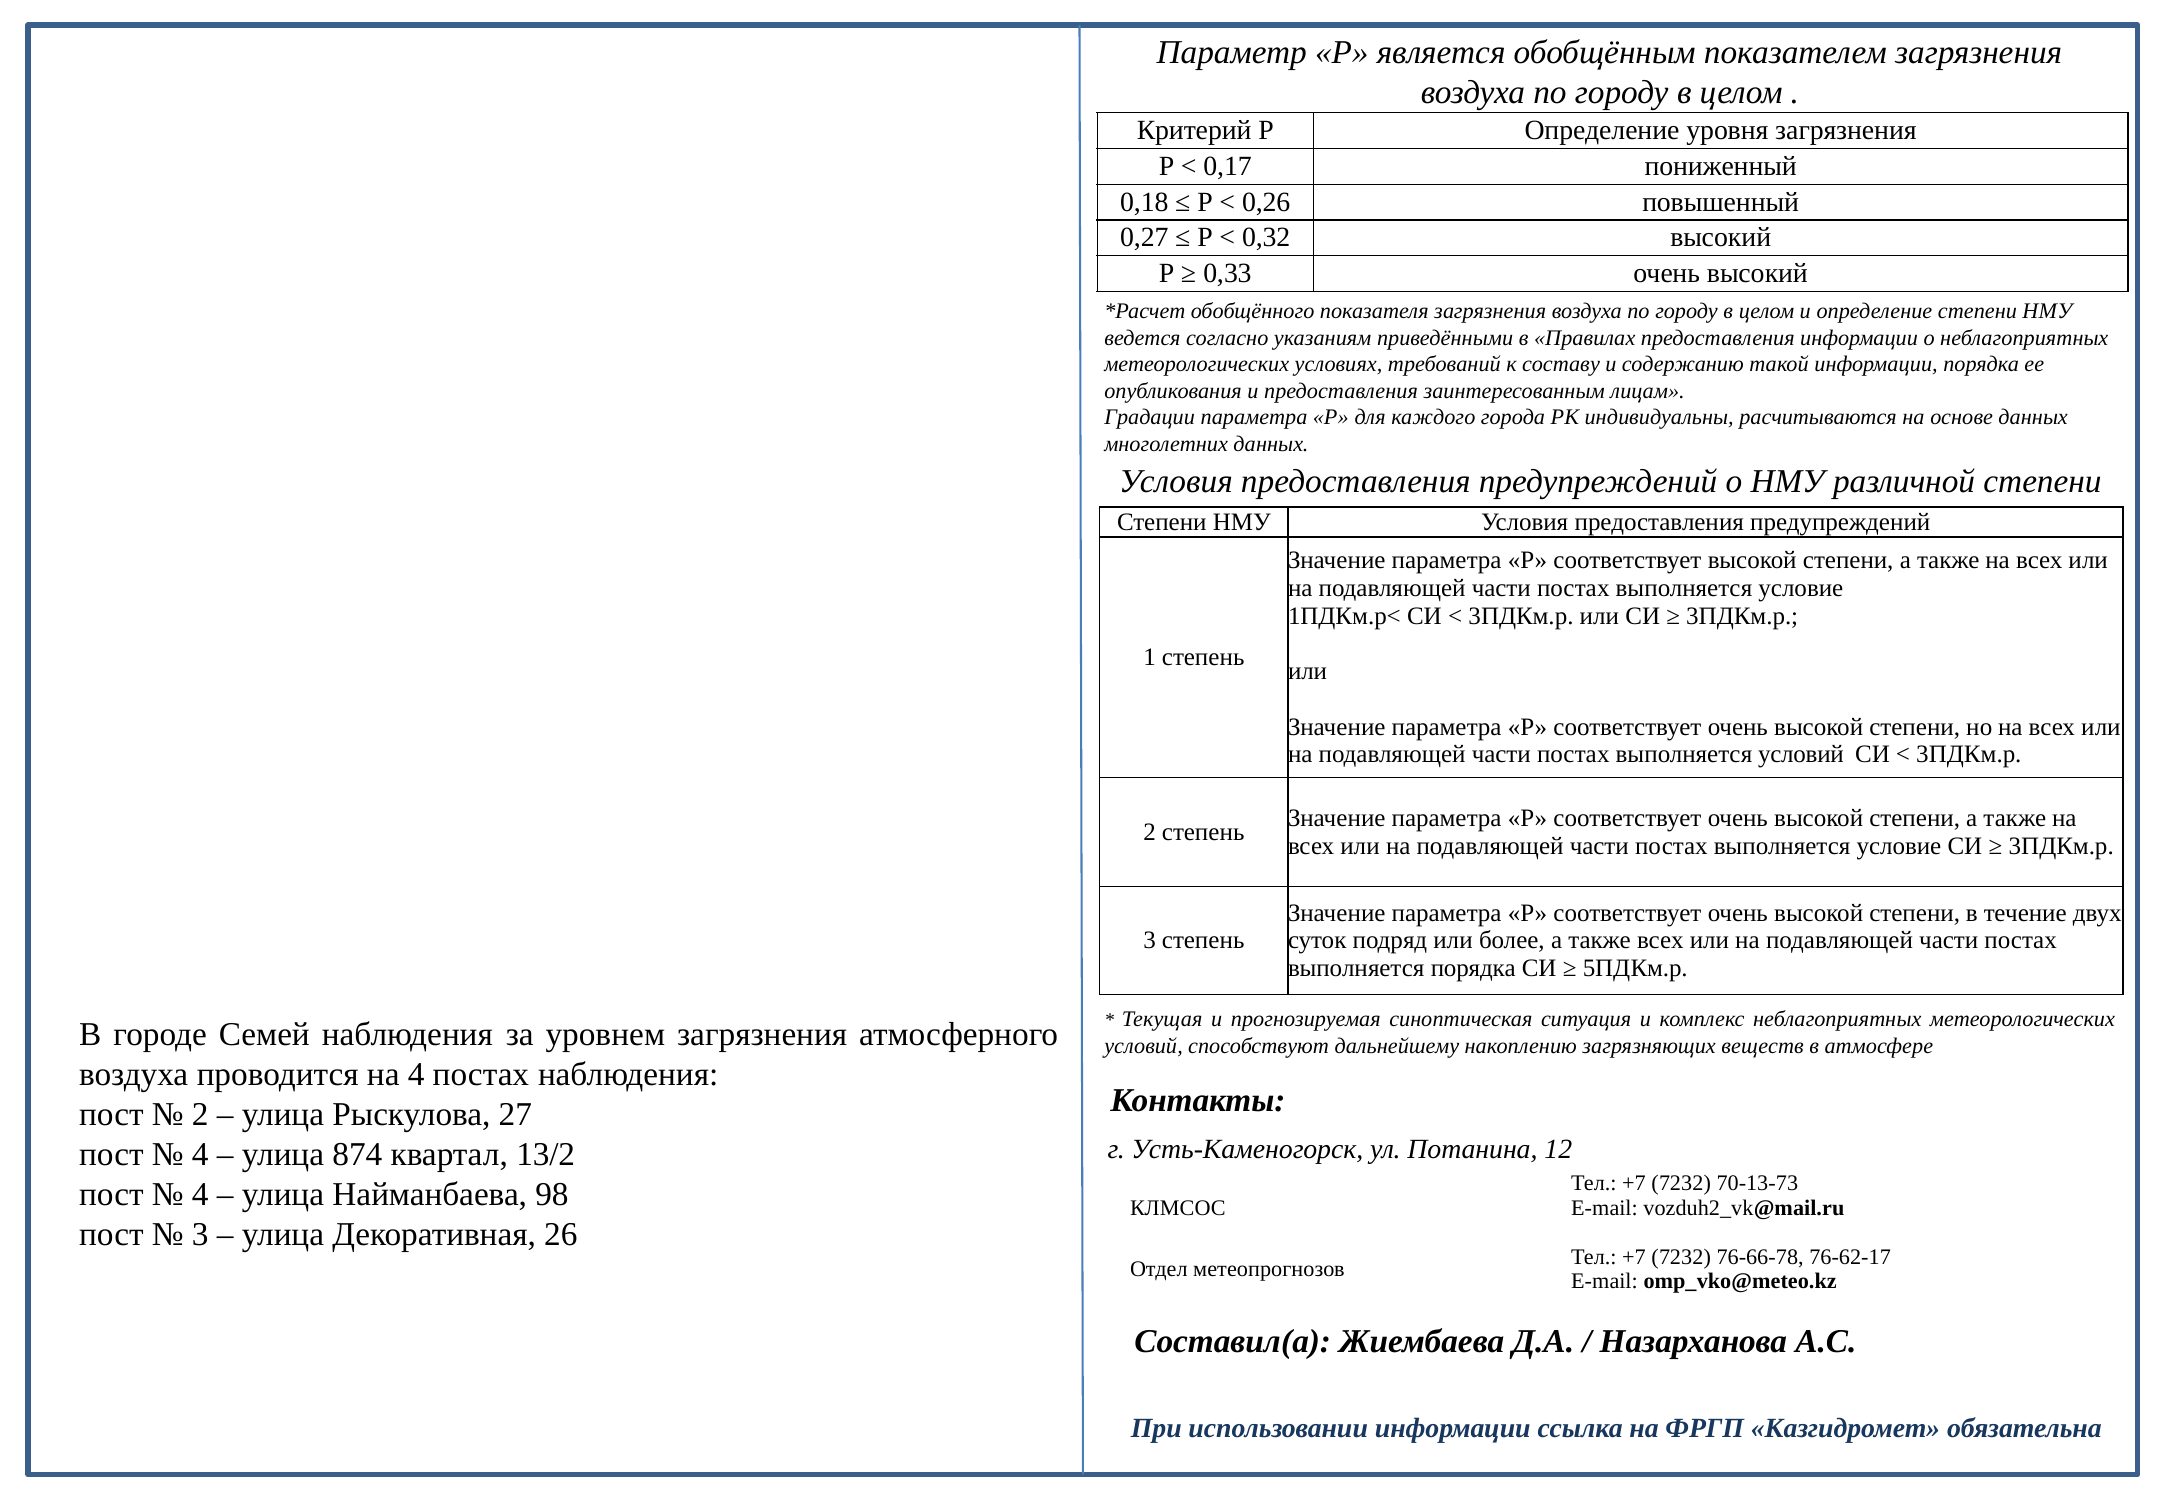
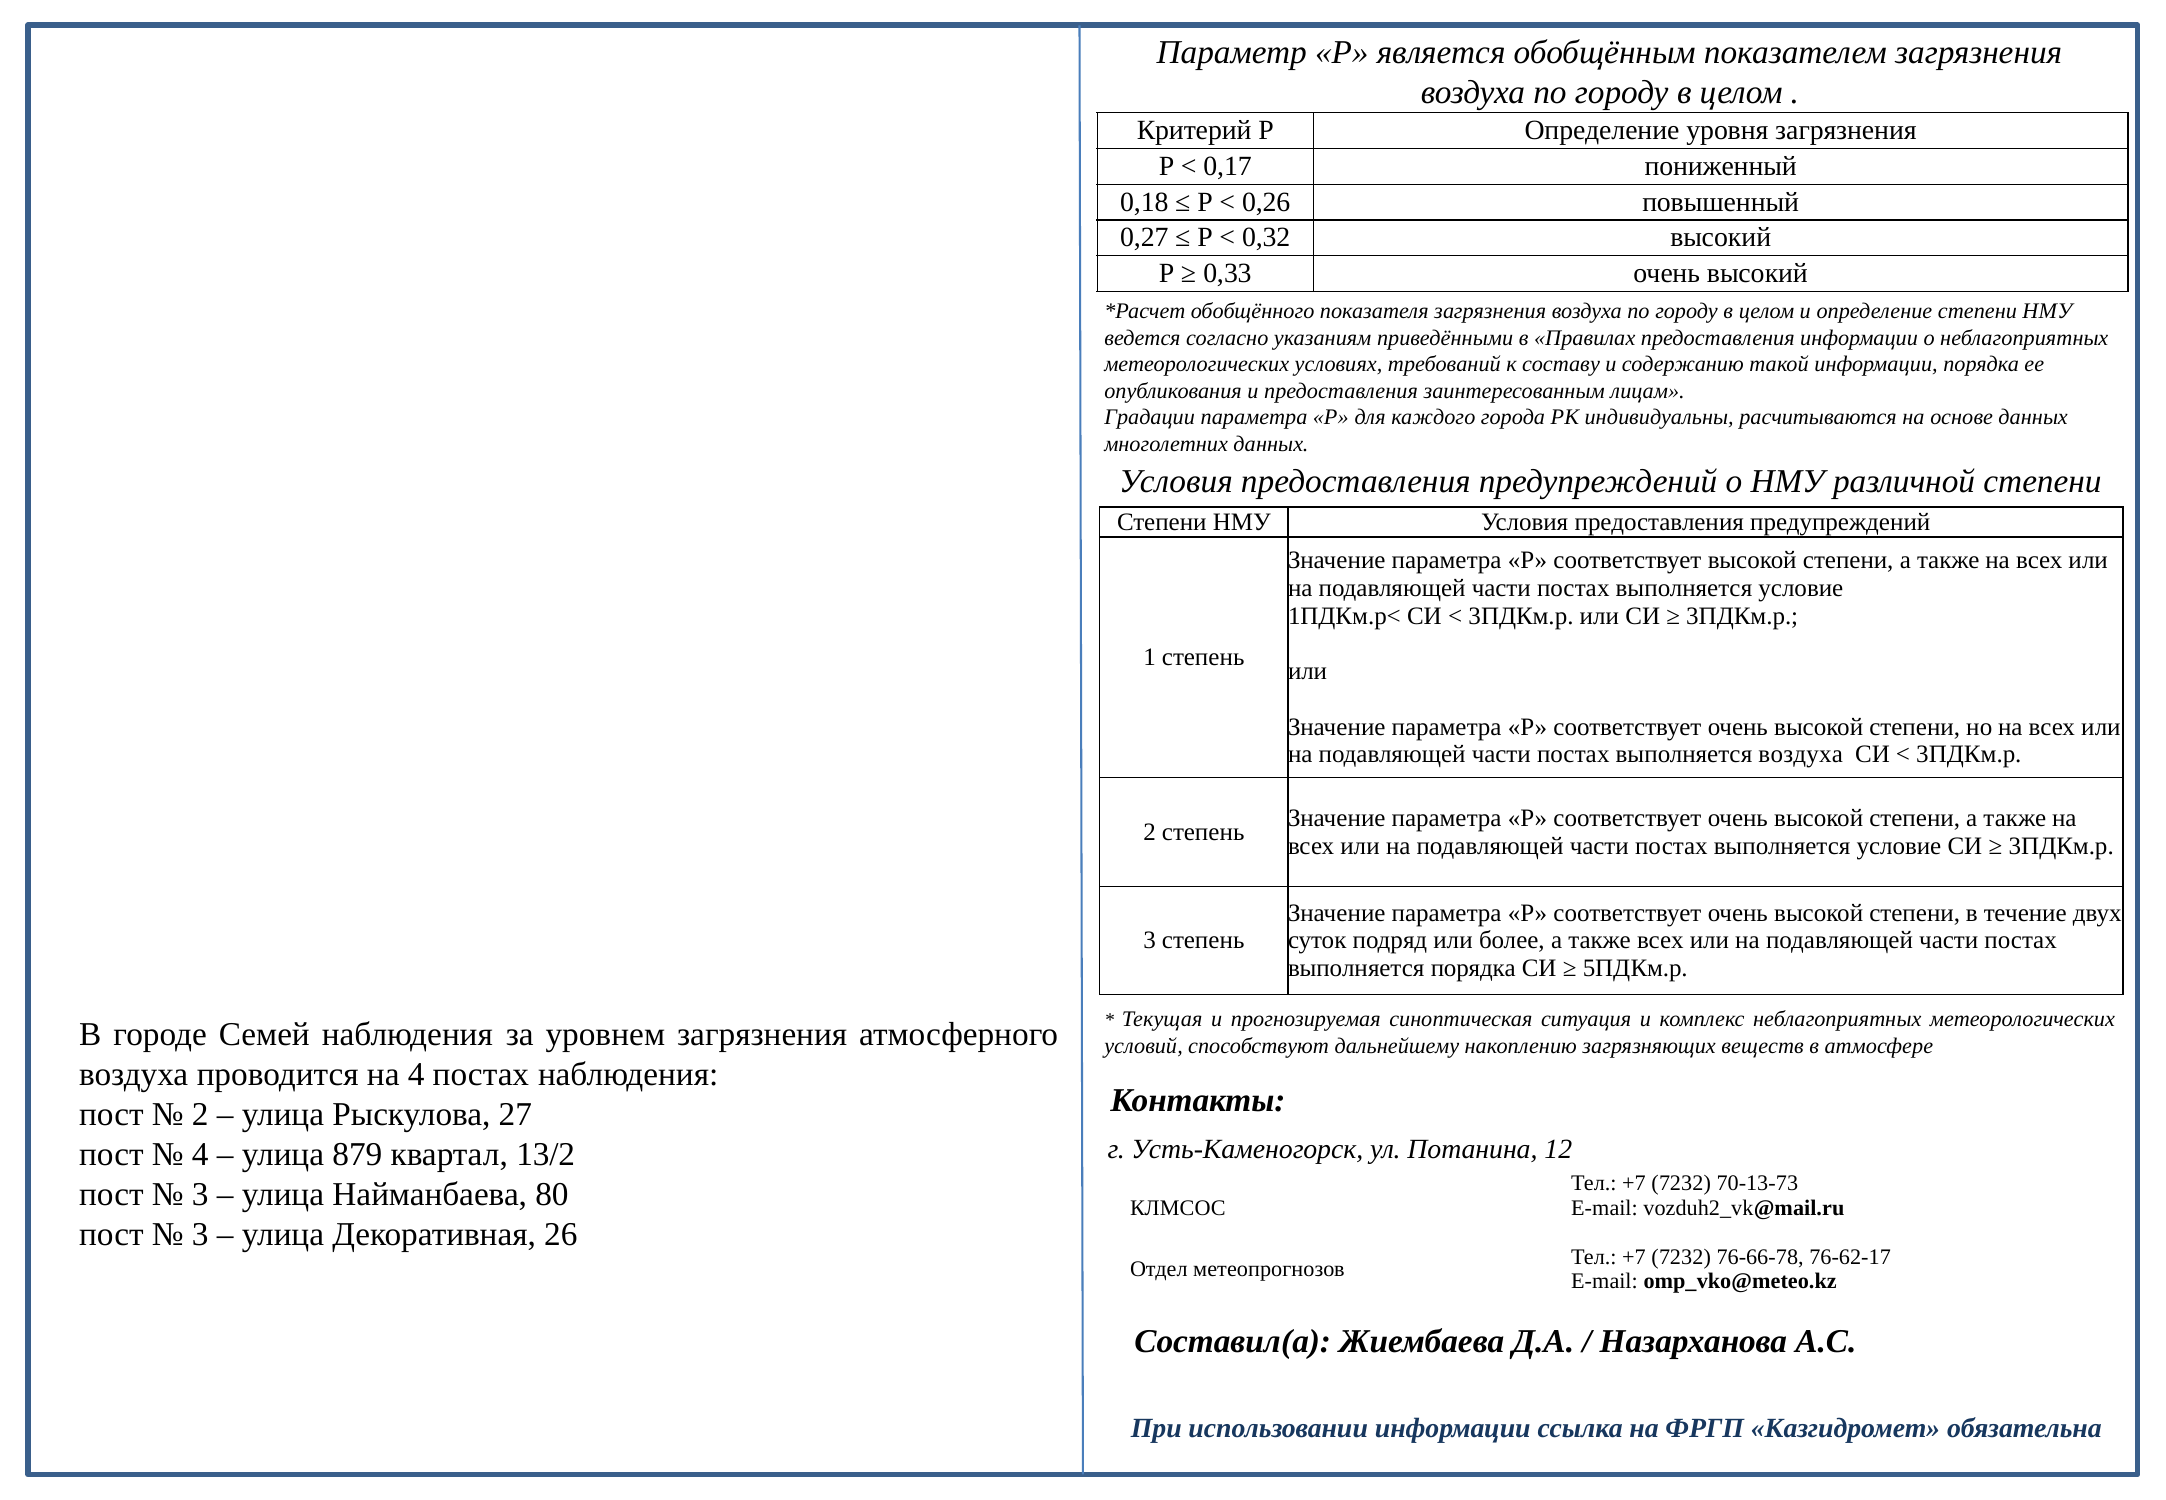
выполняется условий: условий -> воздуха
874: 874 -> 879
4 at (200, 1194): 4 -> 3
98: 98 -> 80
